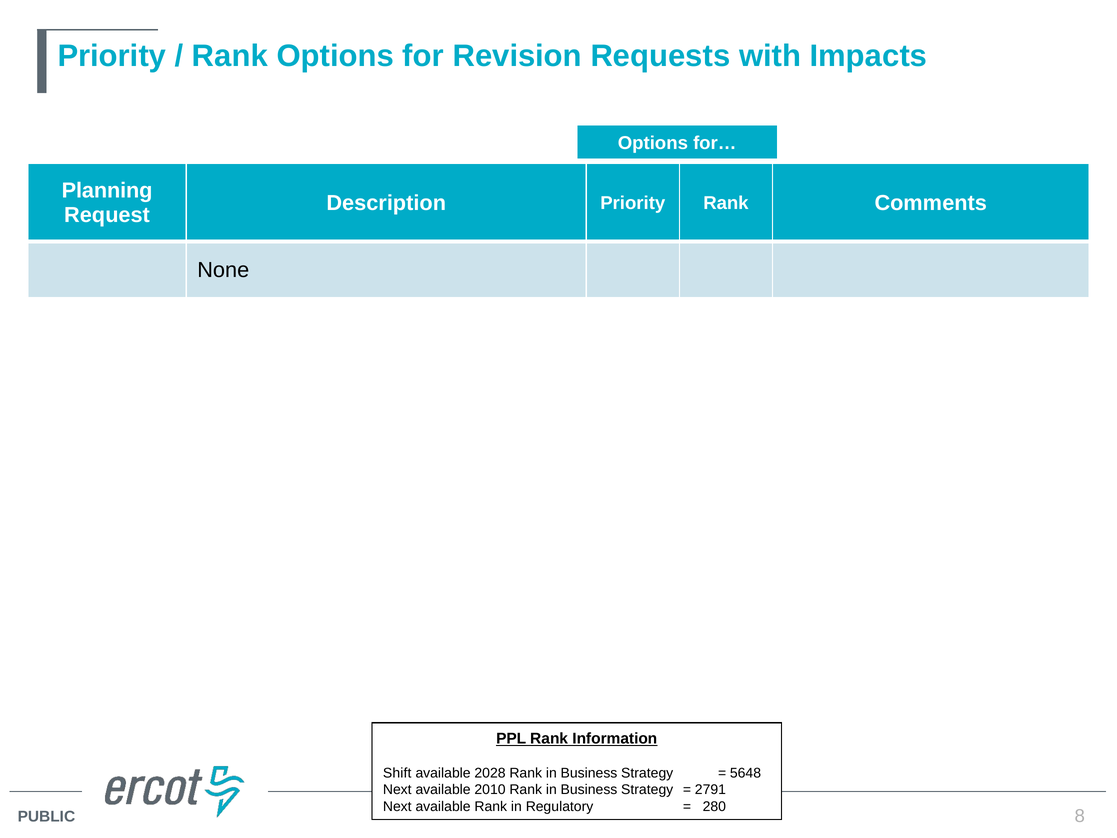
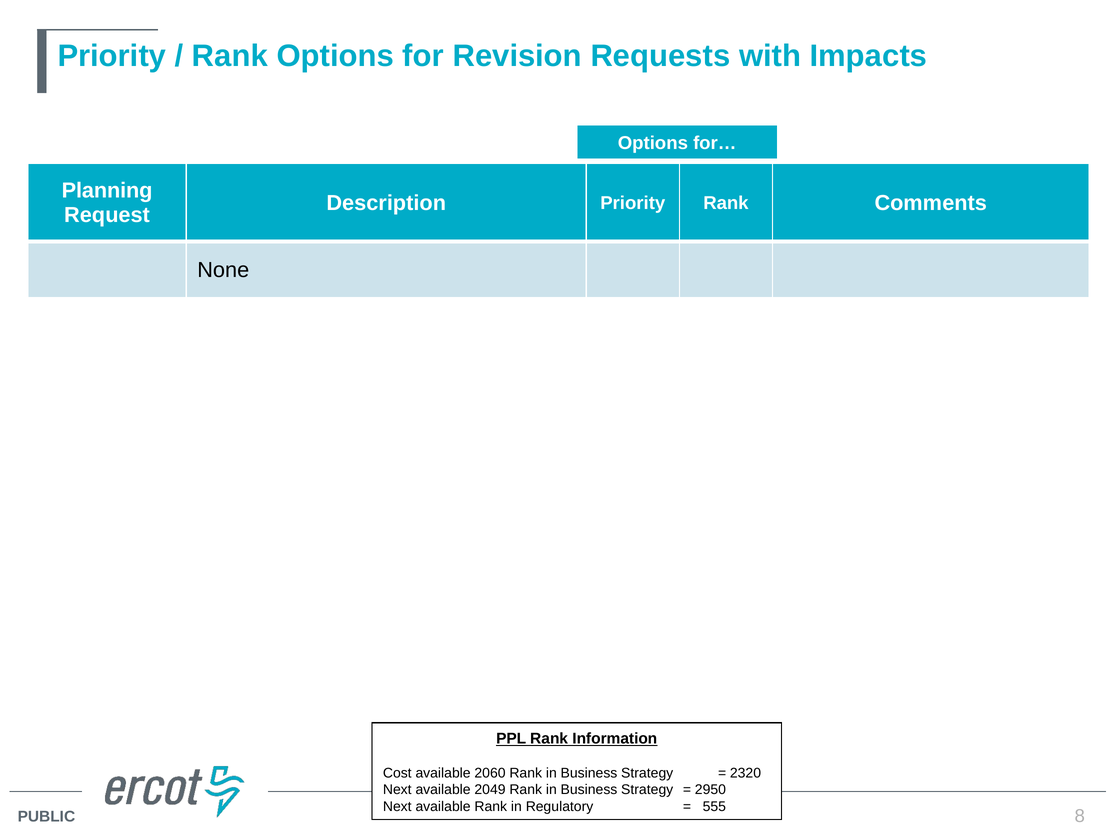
Shift: Shift -> Cost
2028: 2028 -> 2060
5648: 5648 -> 2320
2010: 2010 -> 2049
2791: 2791 -> 2950
280: 280 -> 555
